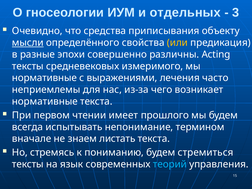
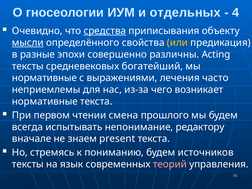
3: 3 -> 4
средства underline: none -> present
измеримого: измеримого -> богатейший
имеет: имеет -> смена
термином: термином -> редактору
листать: листать -> present
стремиться: стремиться -> источников
теорий colour: light blue -> pink
